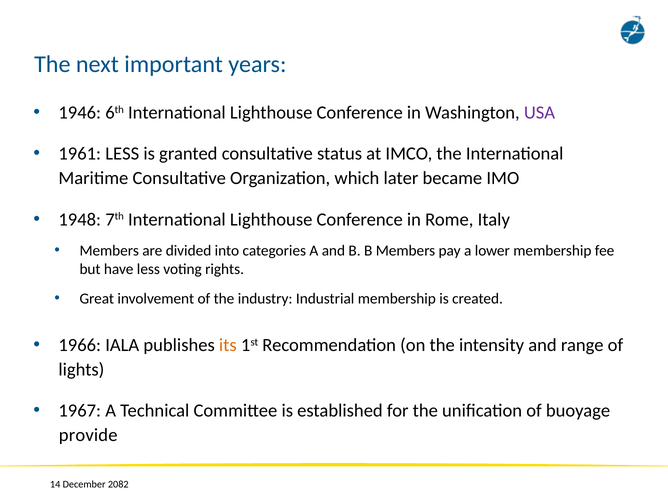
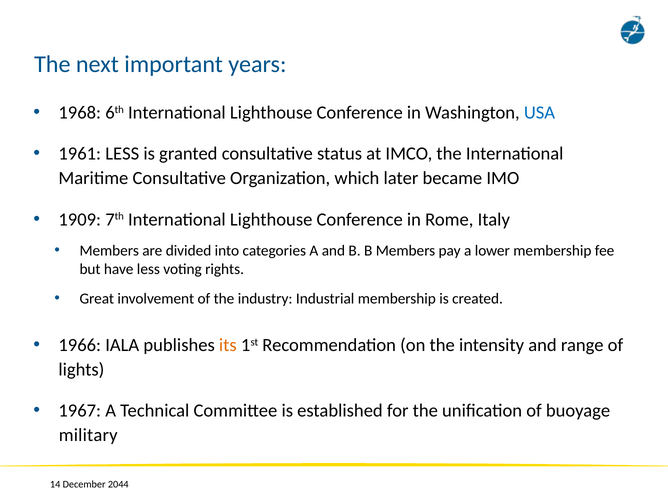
1946: 1946 -> 1968
USA colour: purple -> blue
1948: 1948 -> 1909
provide: provide -> military
2082: 2082 -> 2044
